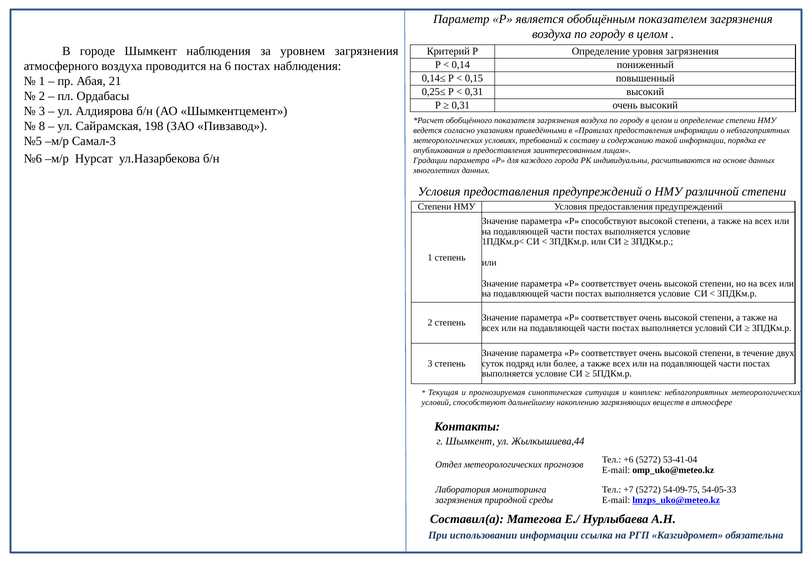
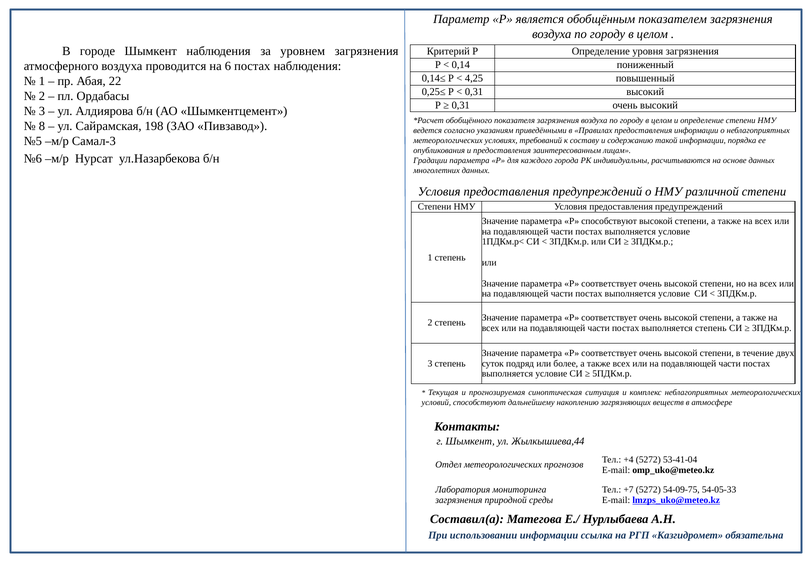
0,15: 0,15 -> 4,25
21: 21 -> 22
выполняется условий: условий -> степень
+6: +6 -> +4
